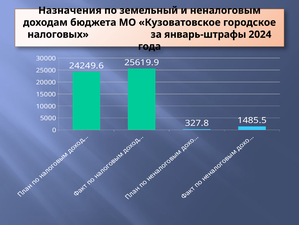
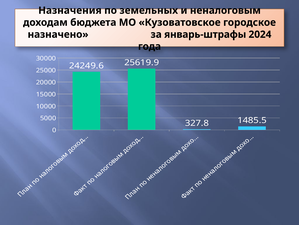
земельный: земельный -> земельных
налоговых: налоговых -> назначено
